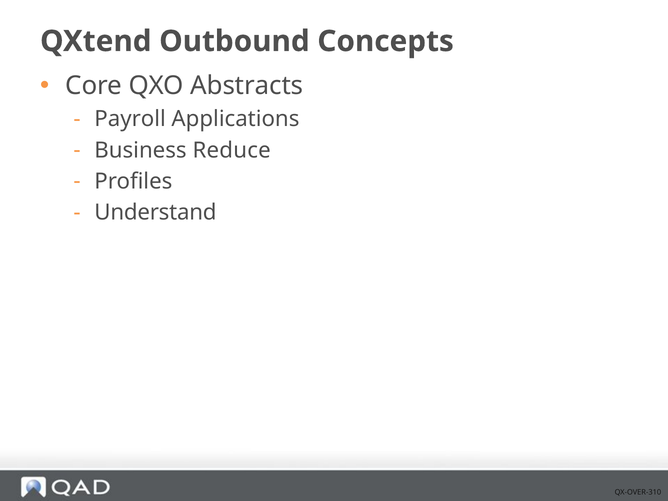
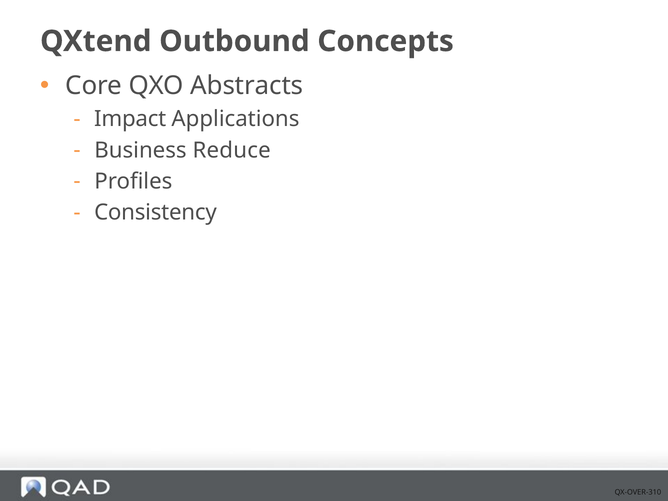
Payroll: Payroll -> Impact
Understand: Understand -> Consistency
